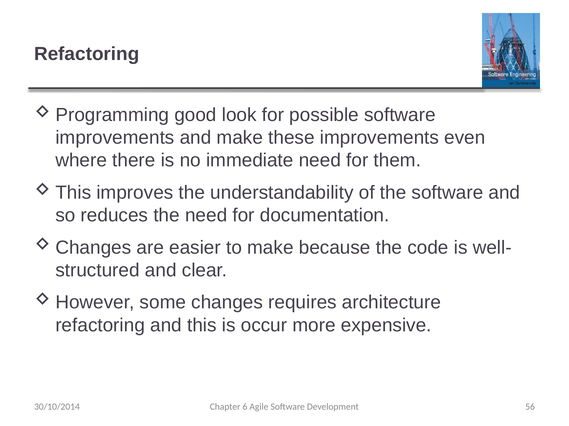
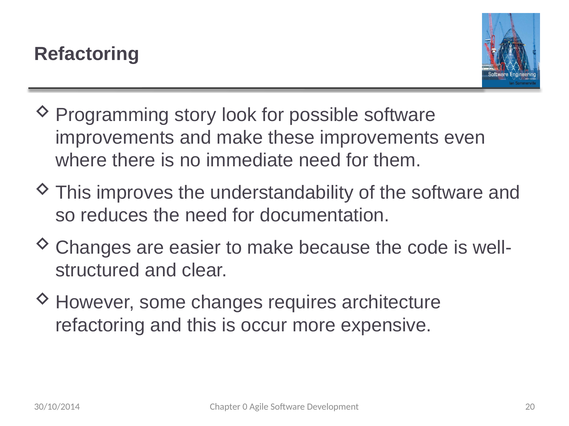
good: good -> story
6: 6 -> 0
56: 56 -> 20
